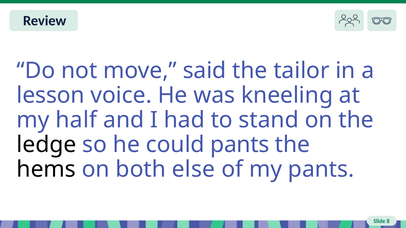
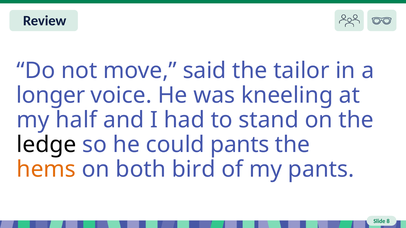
lesson: lesson -> longer
hems colour: black -> orange
else: else -> bird
